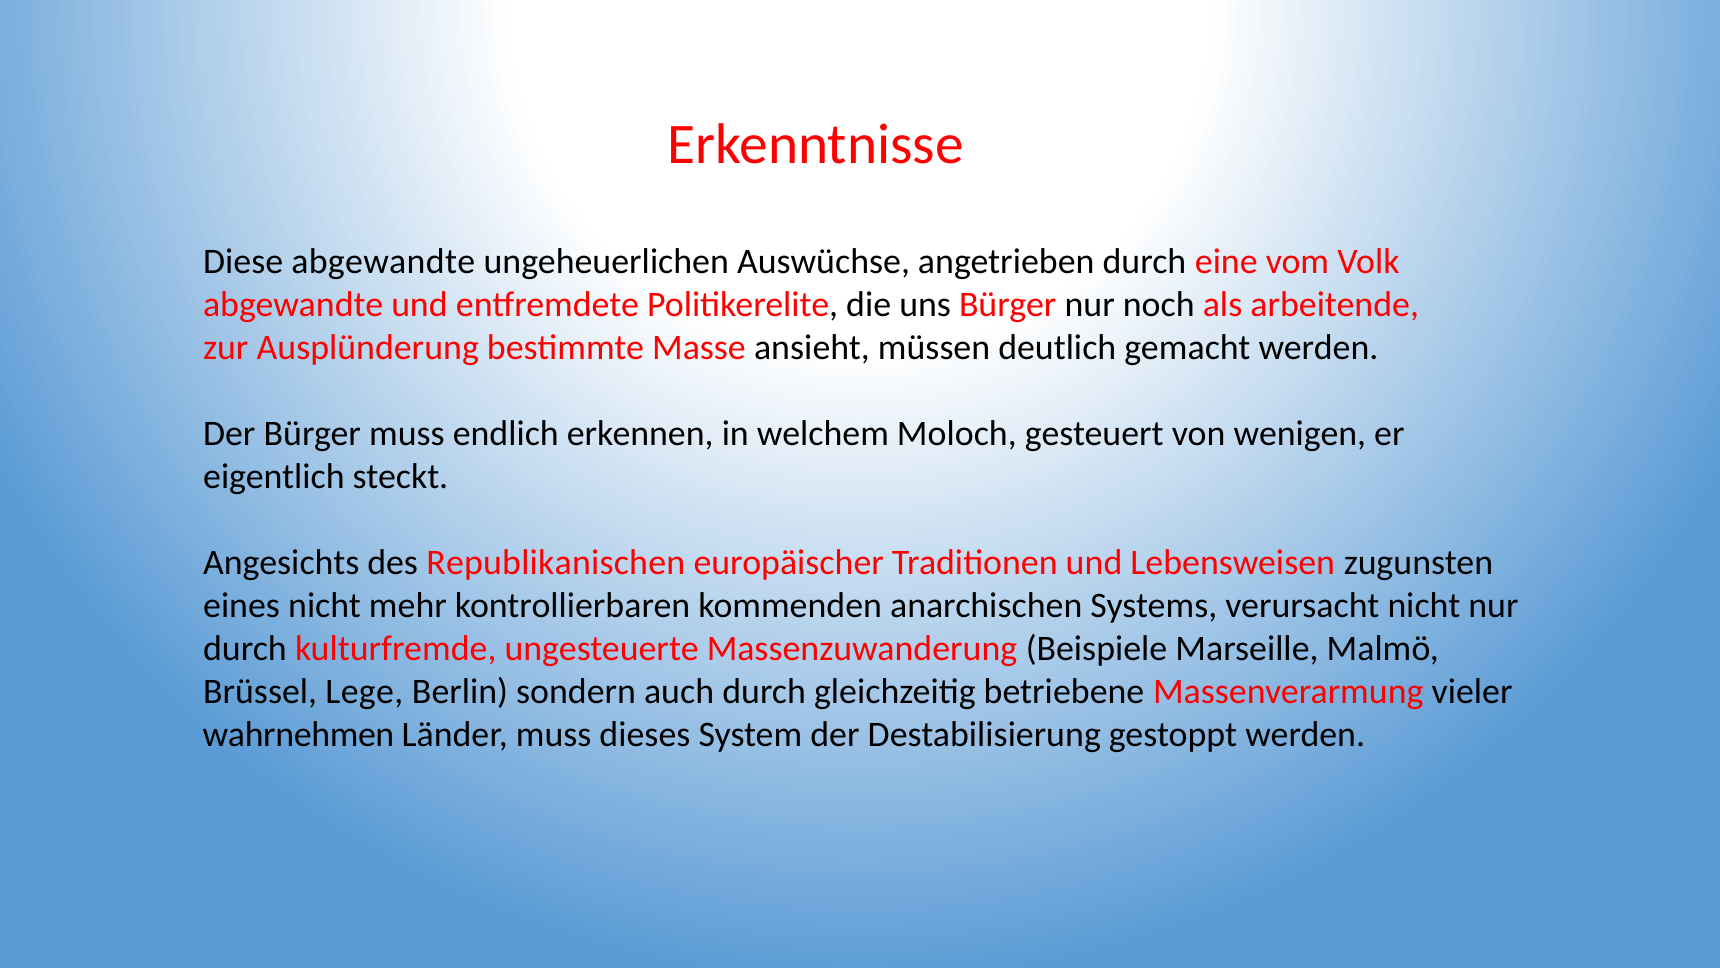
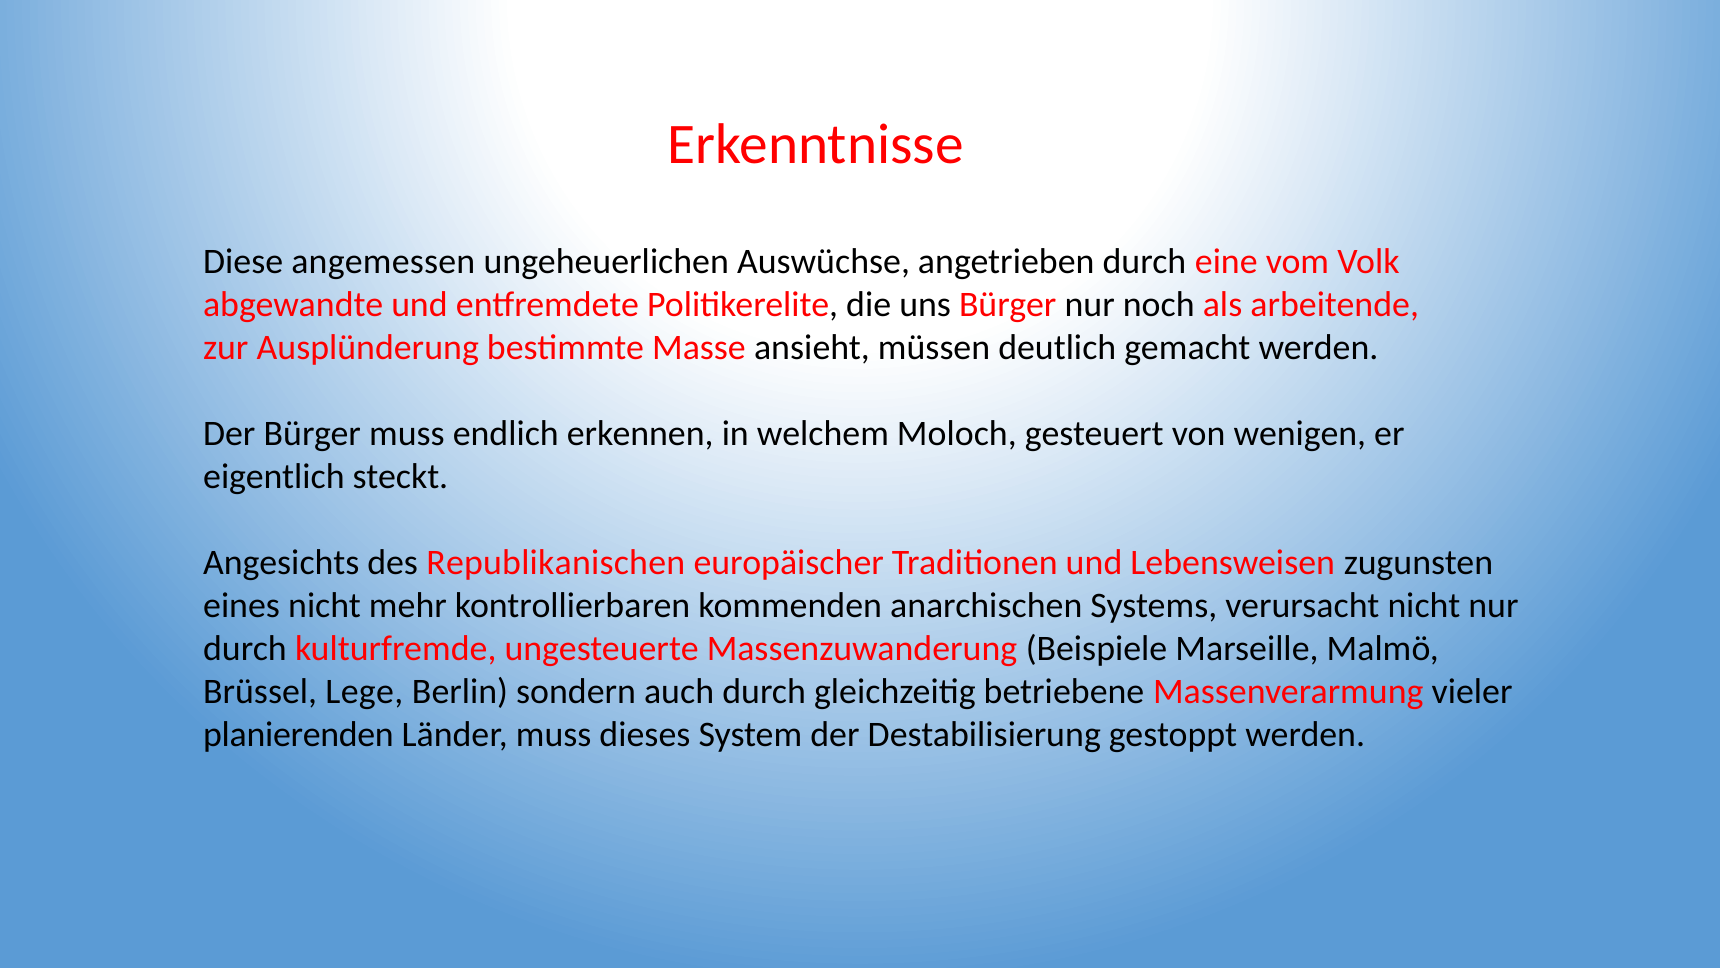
Diese abgewandte: abgewandte -> angemessen
wahrnehmen: wahrnehmen -> planierenden
